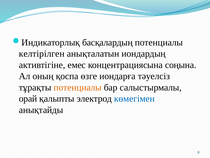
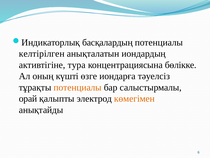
емес: емес -> тура
соңына: соңына -> бөлікке
қоспа: қоспа -> күшті
көмегімен colour: blue -> orange
